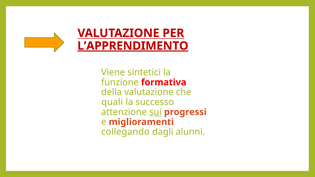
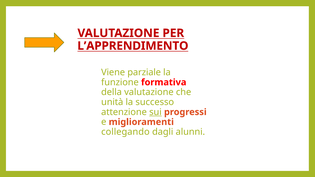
L’APPRENDIMENTO underline: present -> none
sintetici: sintetici -> parziale
quali: quali -> unità
